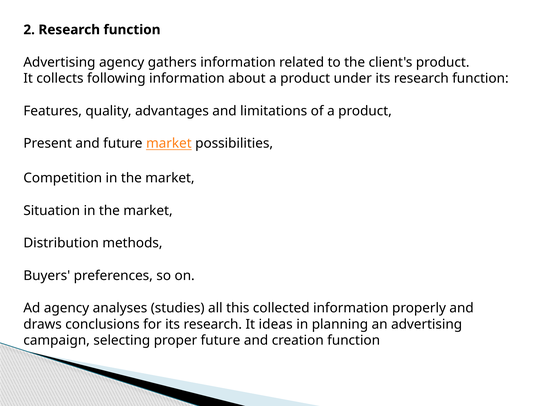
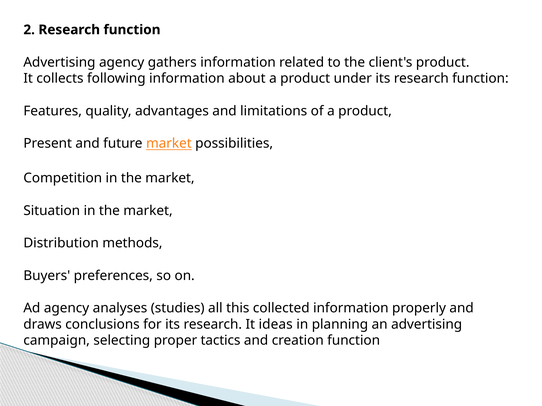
proper future: future -> tactics
